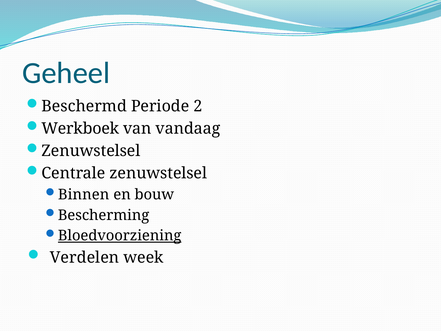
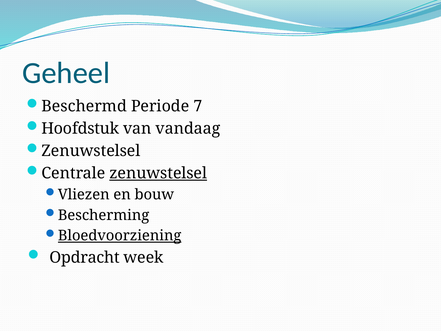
2: 2 -> 7
Werkboek: Werkboek -> Hoofdstuk
zenuwstelsel at (158, 173) underline: none -> present
Binnen: Binnen -> Vliezen
Verdelen: Verdelen -> Opdracht
